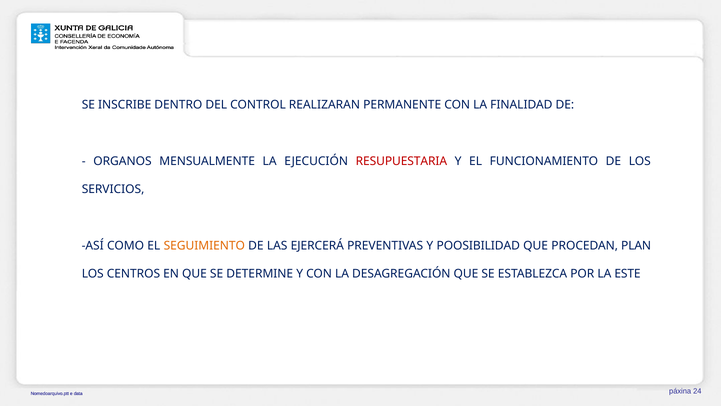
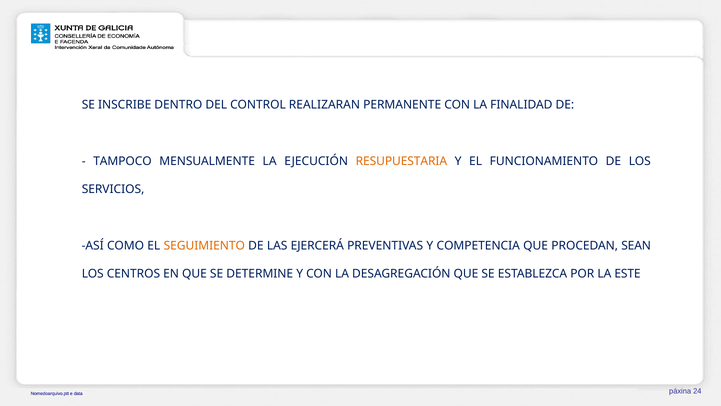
ORGANOS: ORGANOS -> TAMPOCO
RESUPUESTARIA colour: red -> orange
POOSIBILIDAD: POOSIBILIDAD -> COMPETENCIA
PLAN: PLAN -> SEAN
